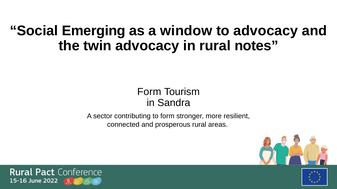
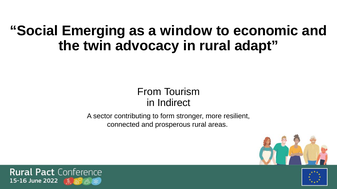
to advocacy: advocacy -> economic
notes: notes -> adapt
Form at (149, 92): Form -> From
Sandra: Sandra -> Indirect
